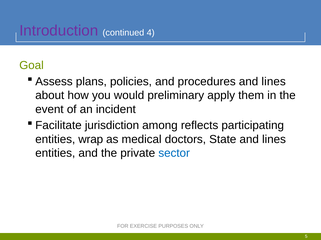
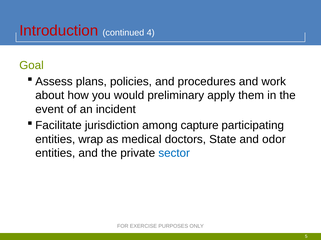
Introduction colour: purple -> red
procedures and lines: lines -> work
reflects: reflects -> capture
State and lines: lines -> odor
